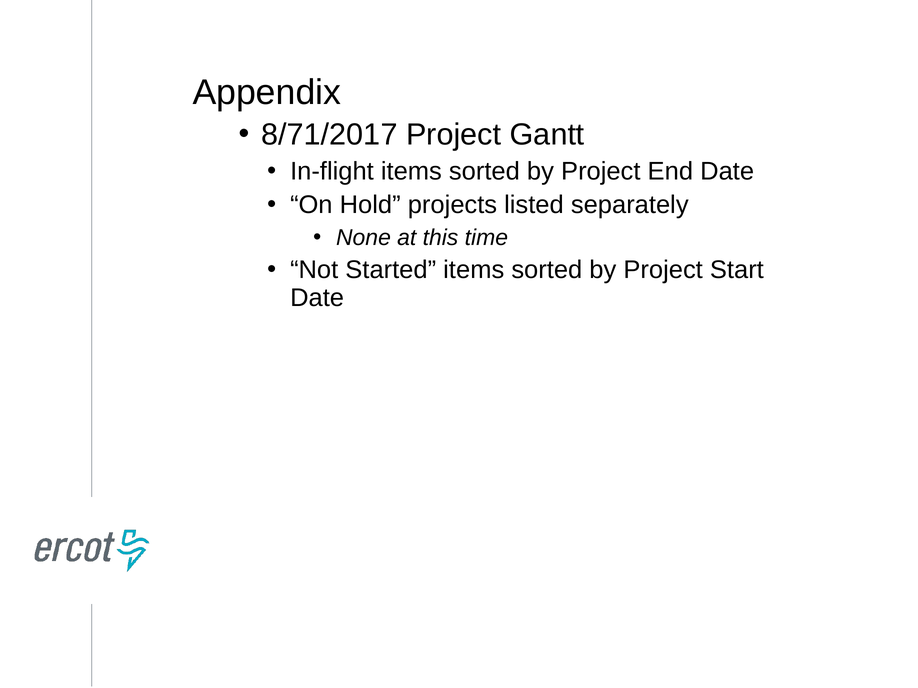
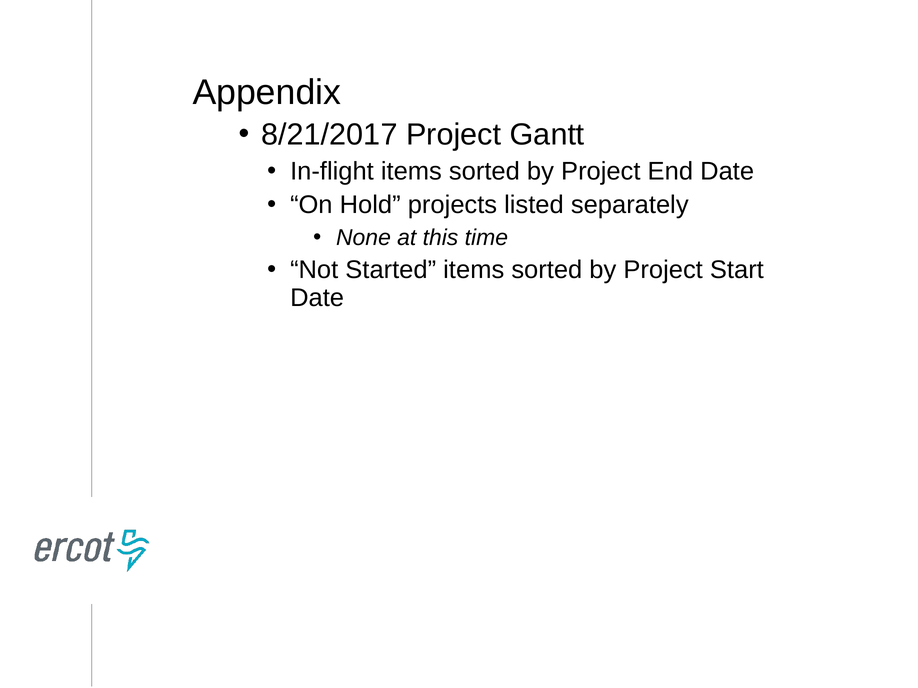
8/71/2017: 8/71/2017 -> 8/21/2017
